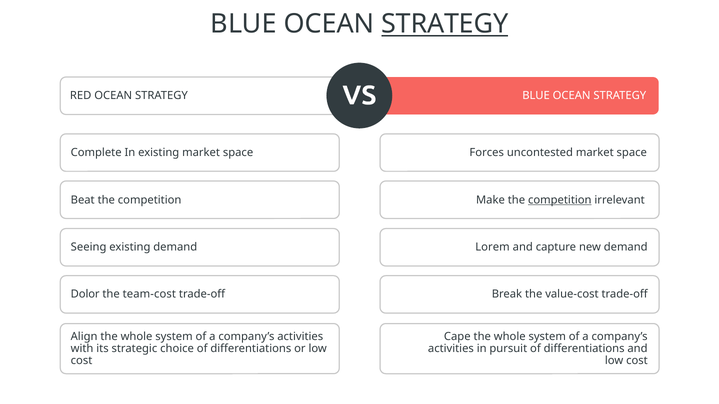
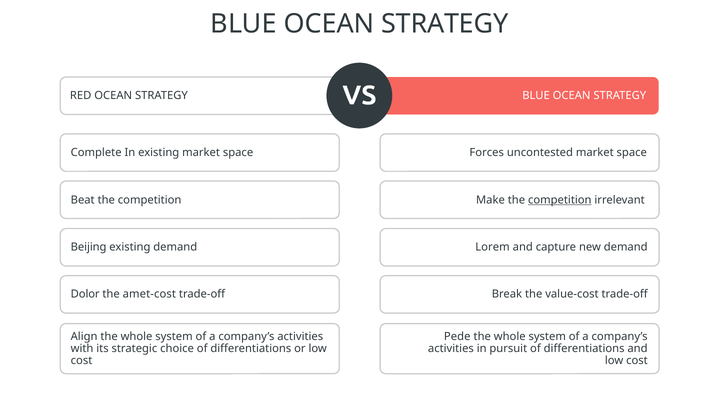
STRATEGY at (445, 24) underline: present -> none
Seeing: Seeing -> Beijing
team-cost: team-cost -> amet-cost
Cape: Cape -> Pede
